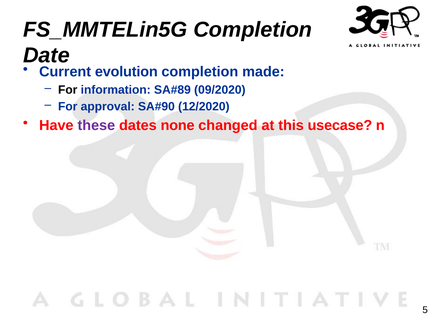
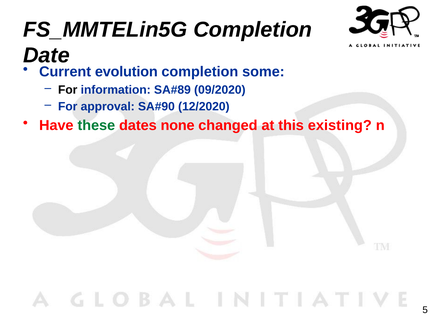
made: made -> some
these colour: purple -> green
usecase: usecase -> existing
